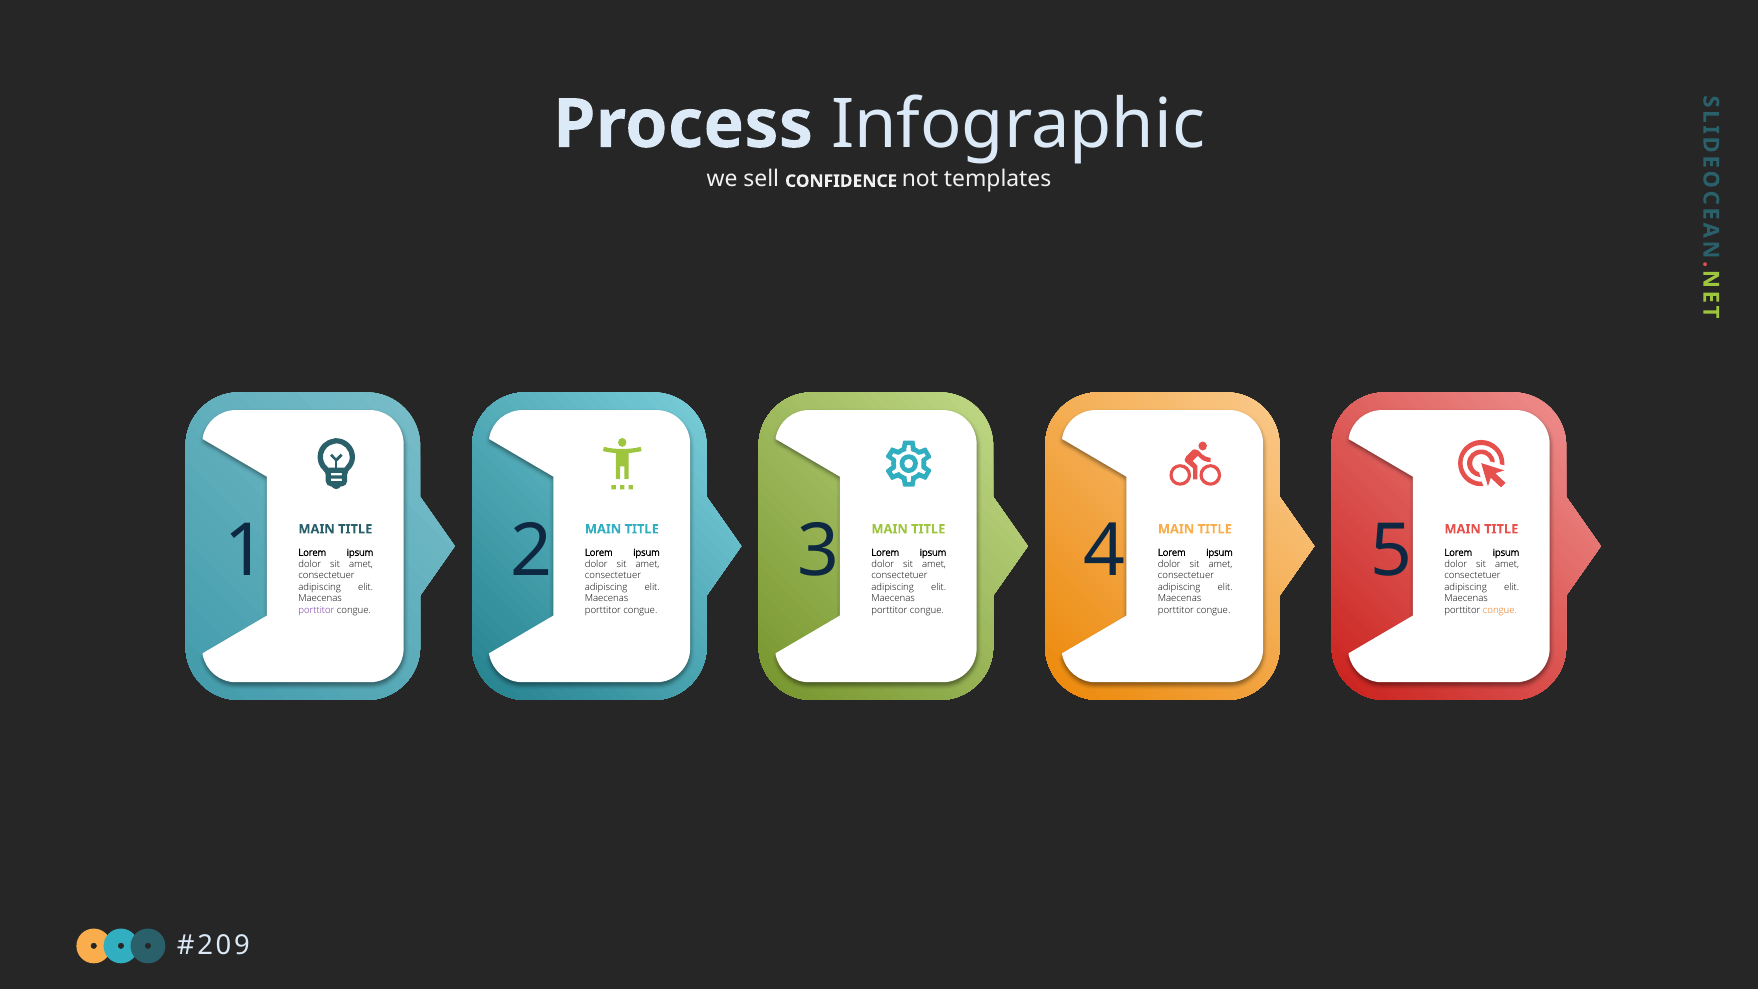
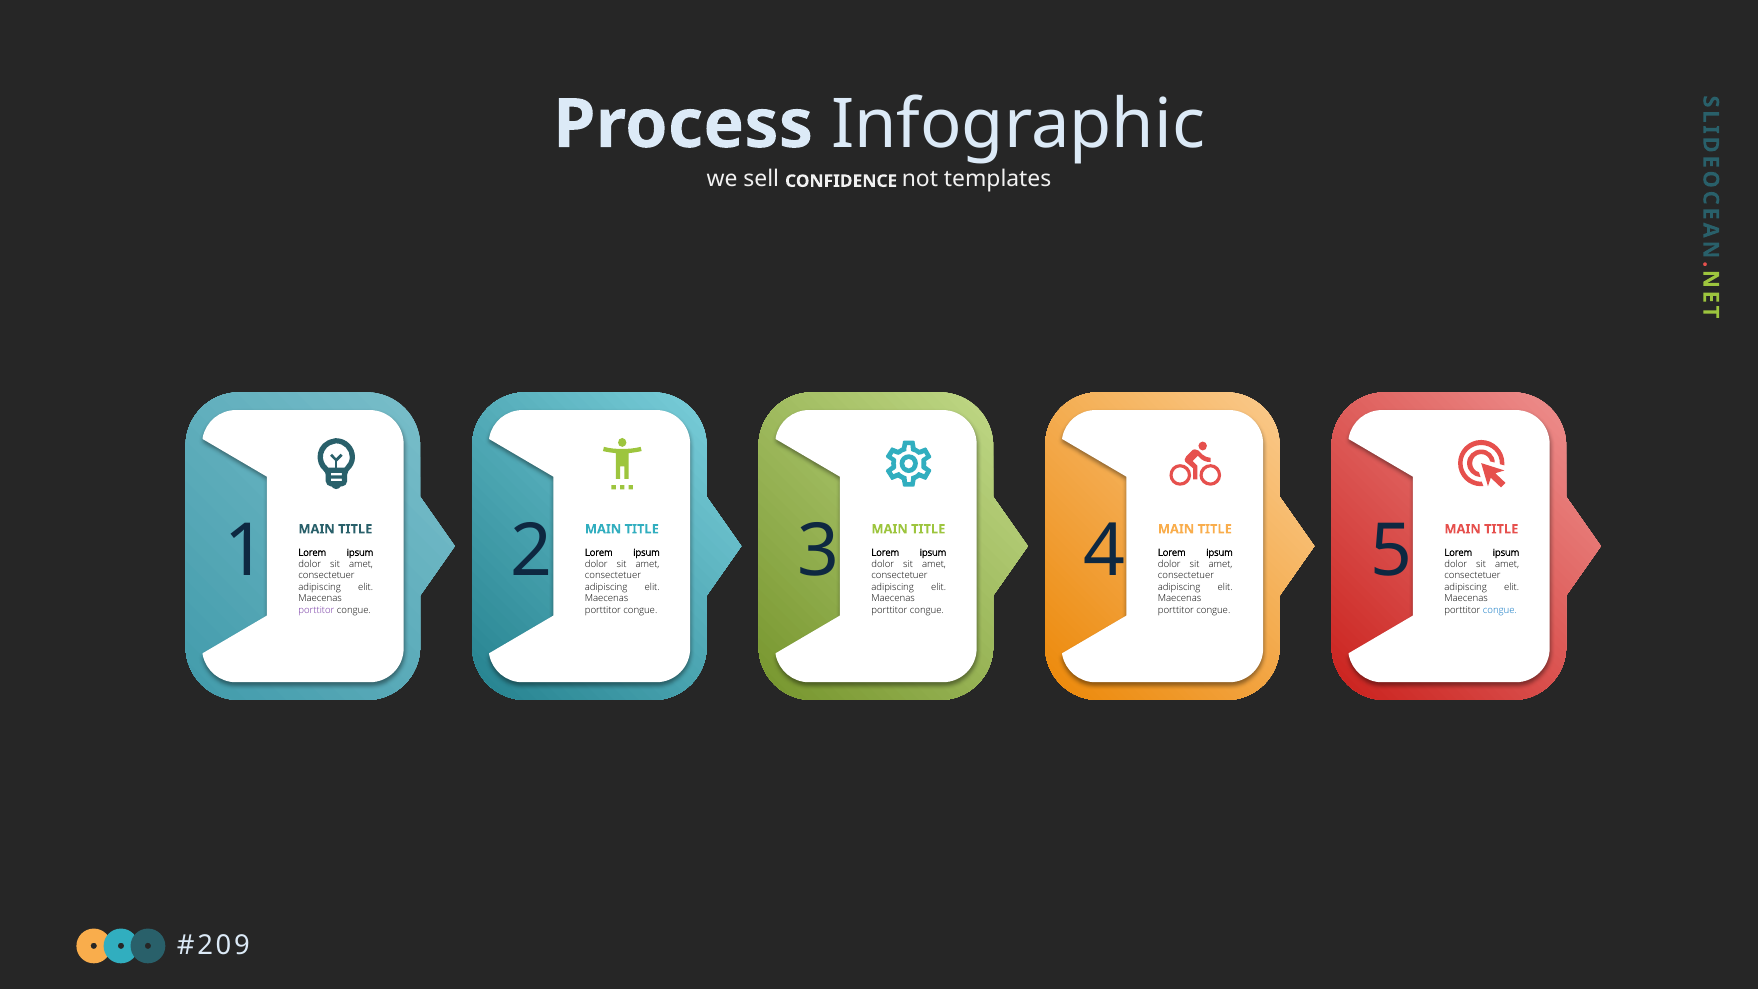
congue at (1500, 610) colour: orange -> blue
